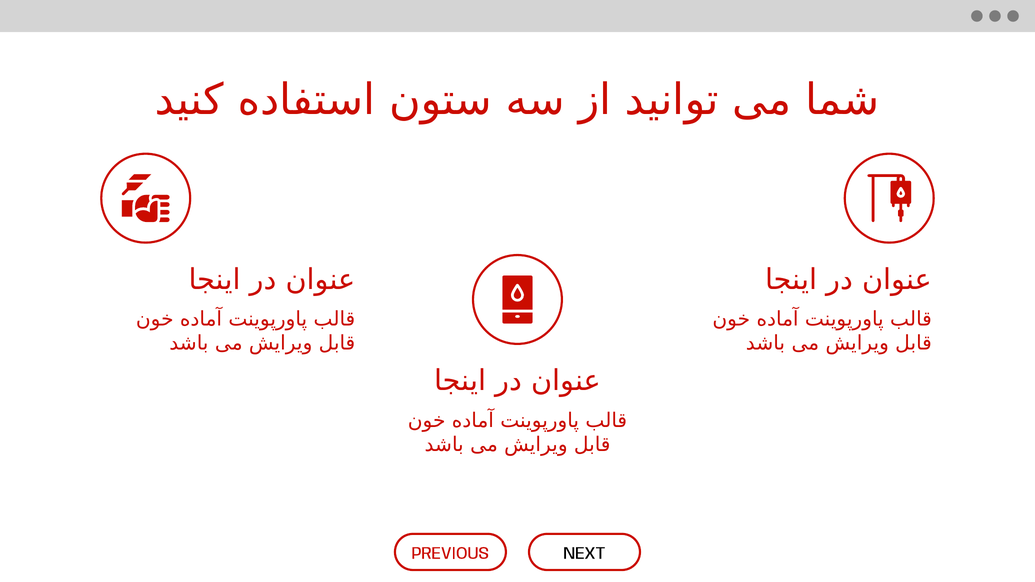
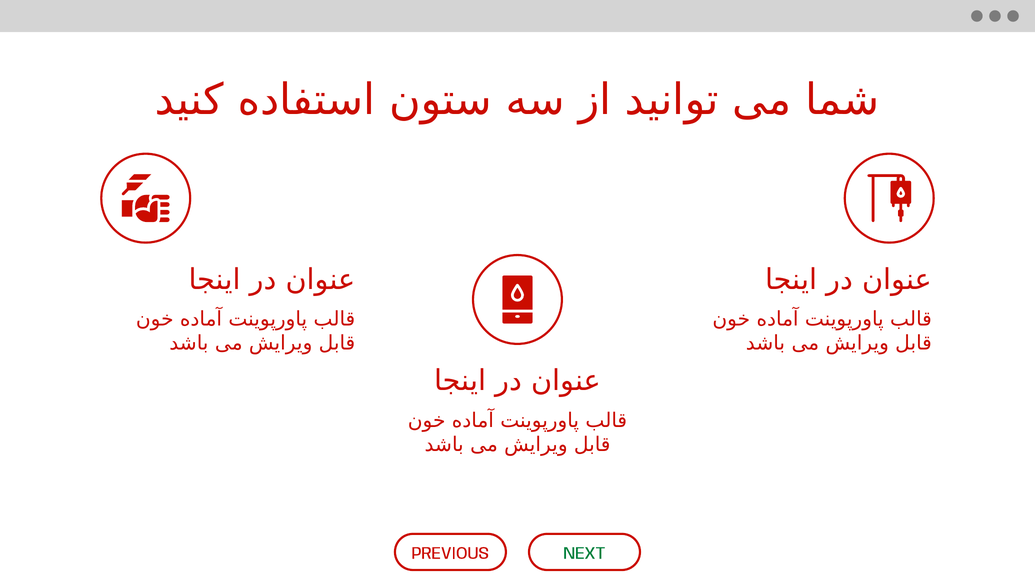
NEXT colour: black -> green
